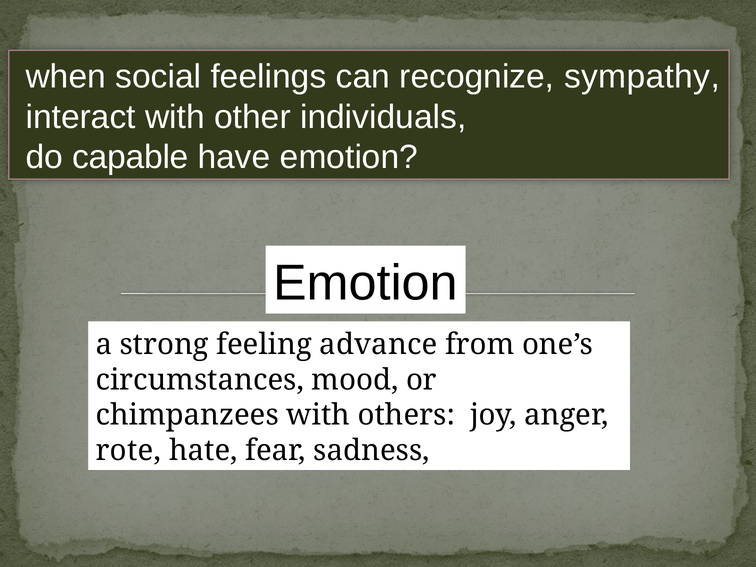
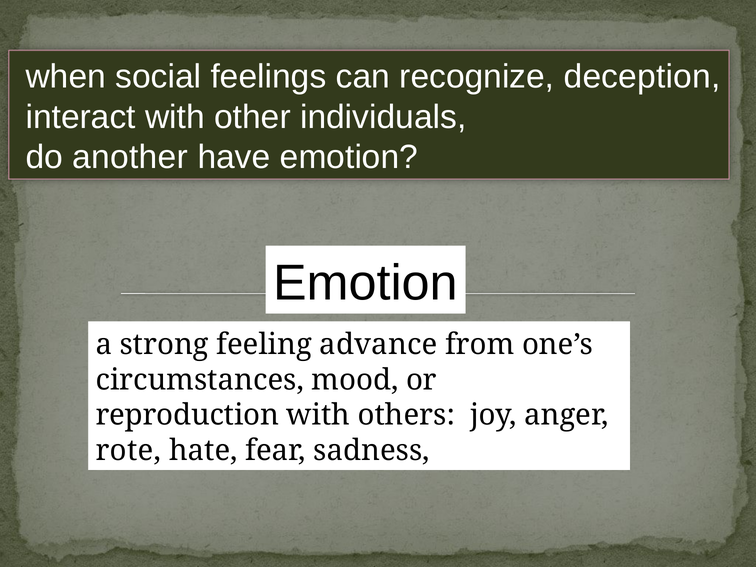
sympathy: sympathy -> deception
capable: capable -> another
chimpanzees: chimpanzees -> reproduction
